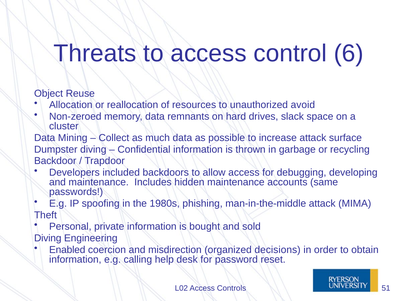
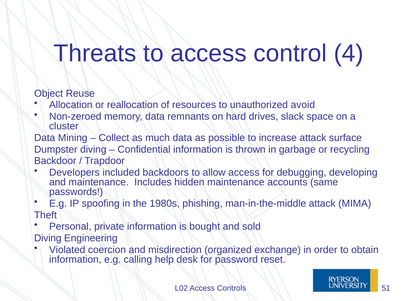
6: 6 -> 4
Enabled: Enabled -> Violated
decisions: decisions -> exchange
